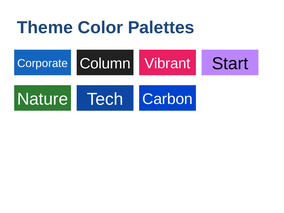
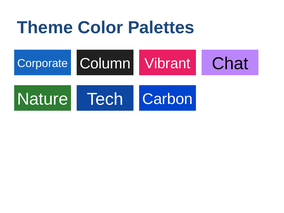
Start: Start -> Chat
